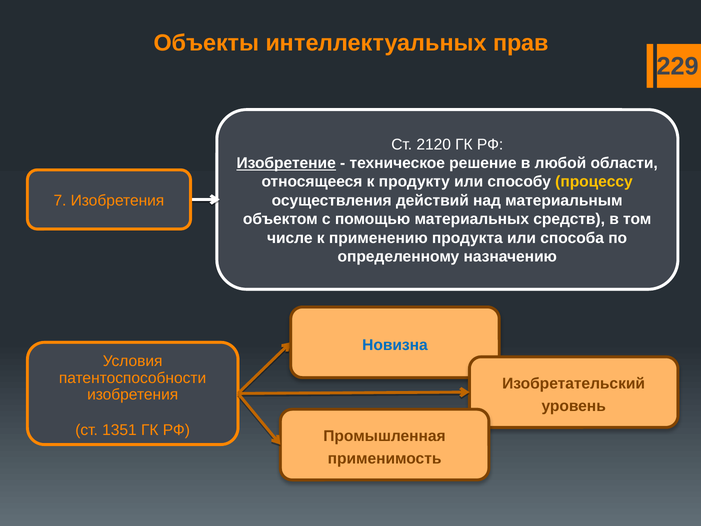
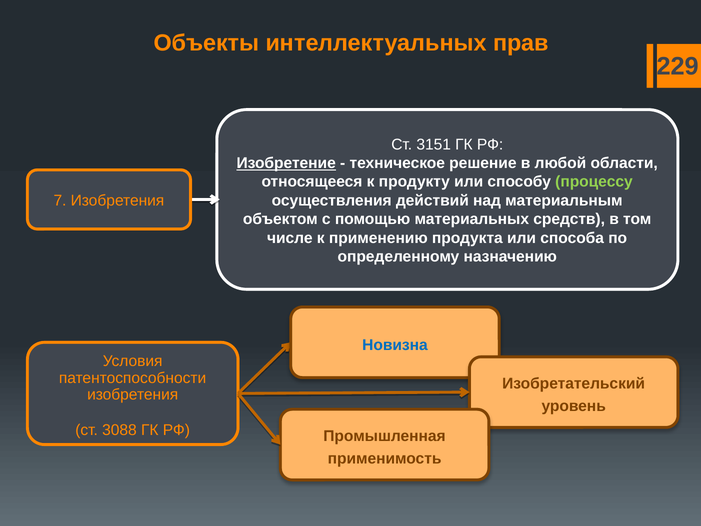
2120: 2120 -> 3151
процессу colour: yellow -> light green
1351: 1351 -> 3088
